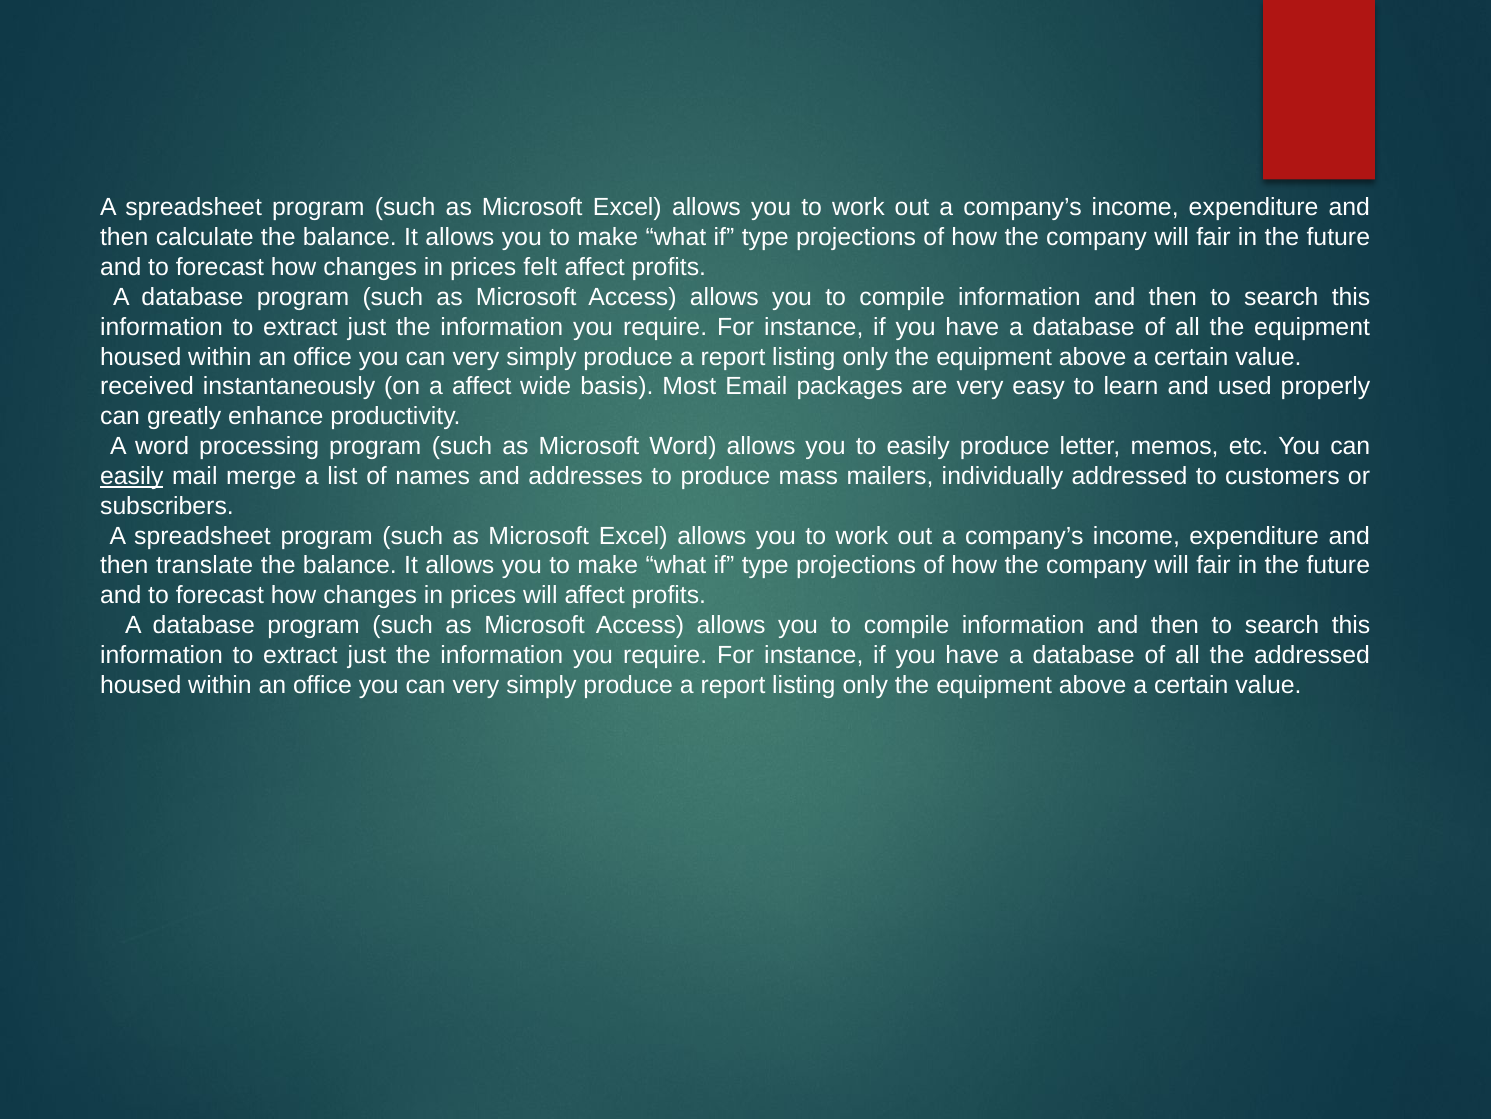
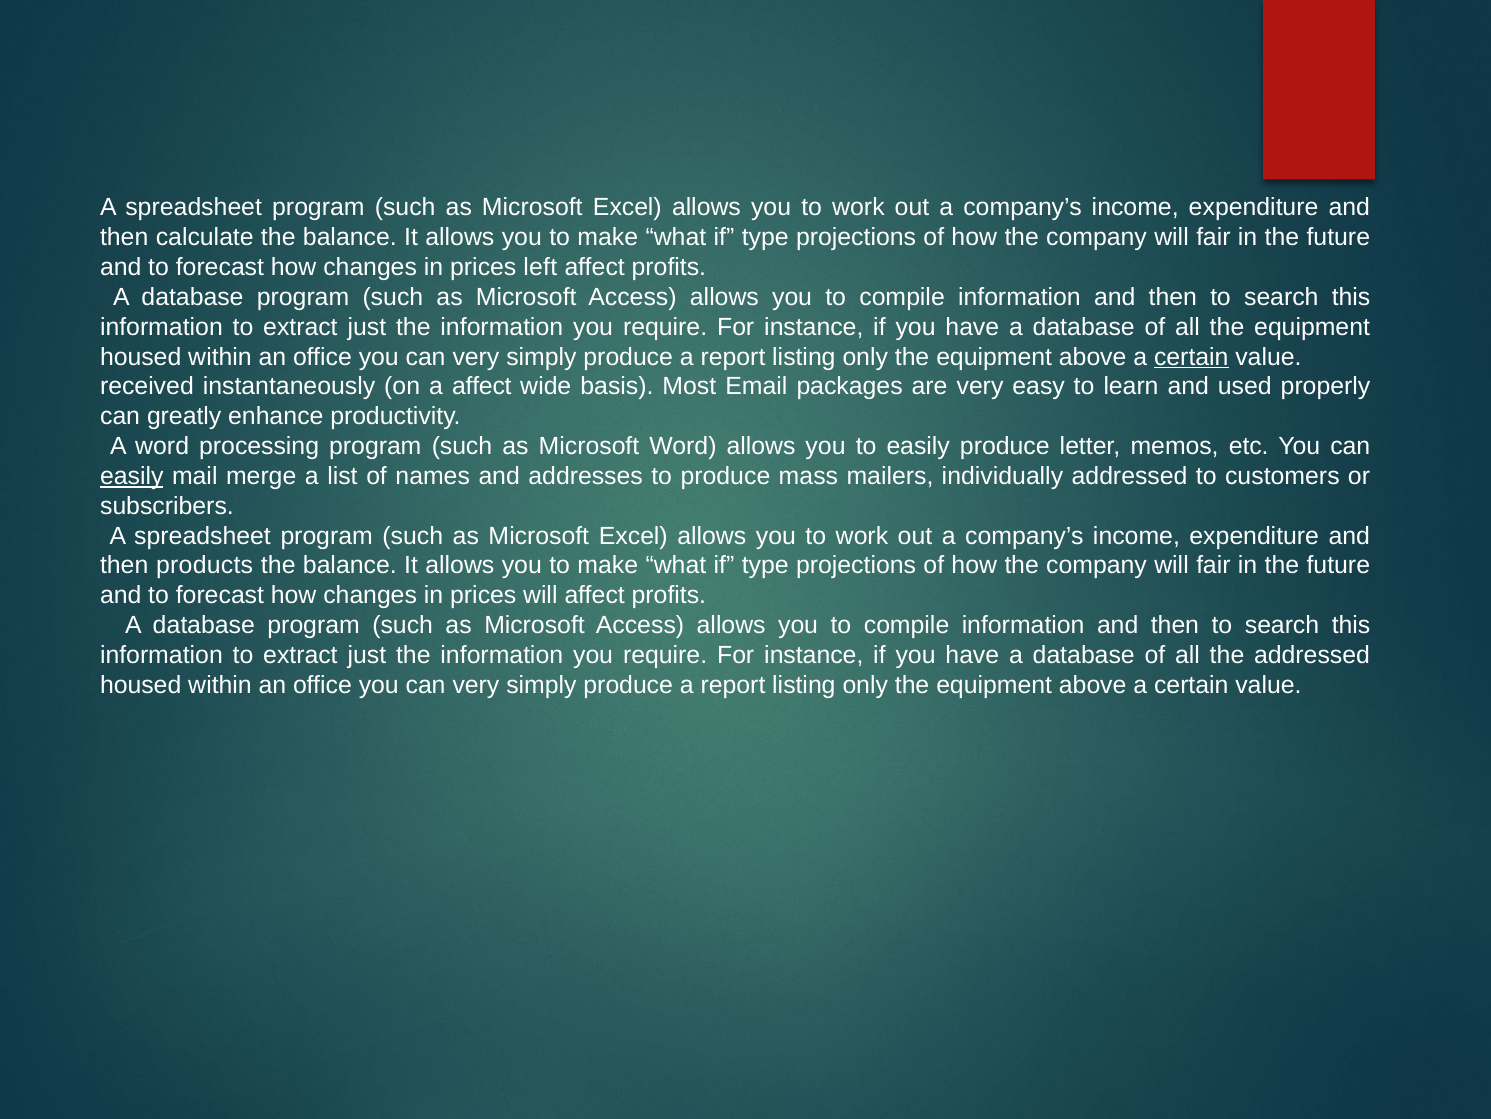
felt: felt -> left
certain at (1191, 357) underline: none -> present
translate: translate -> products
